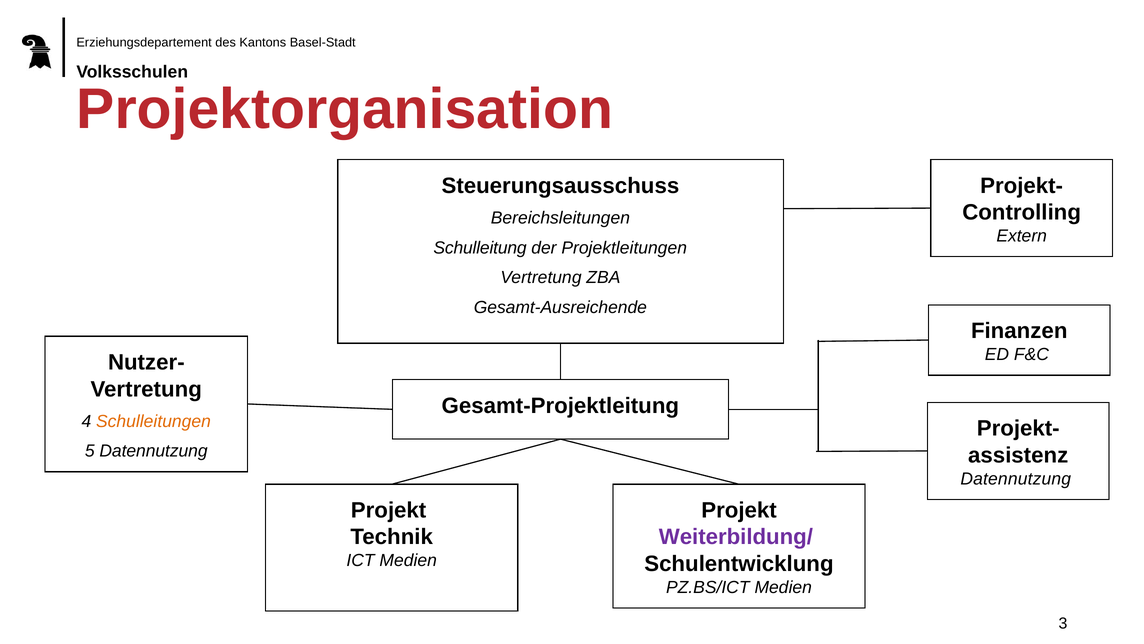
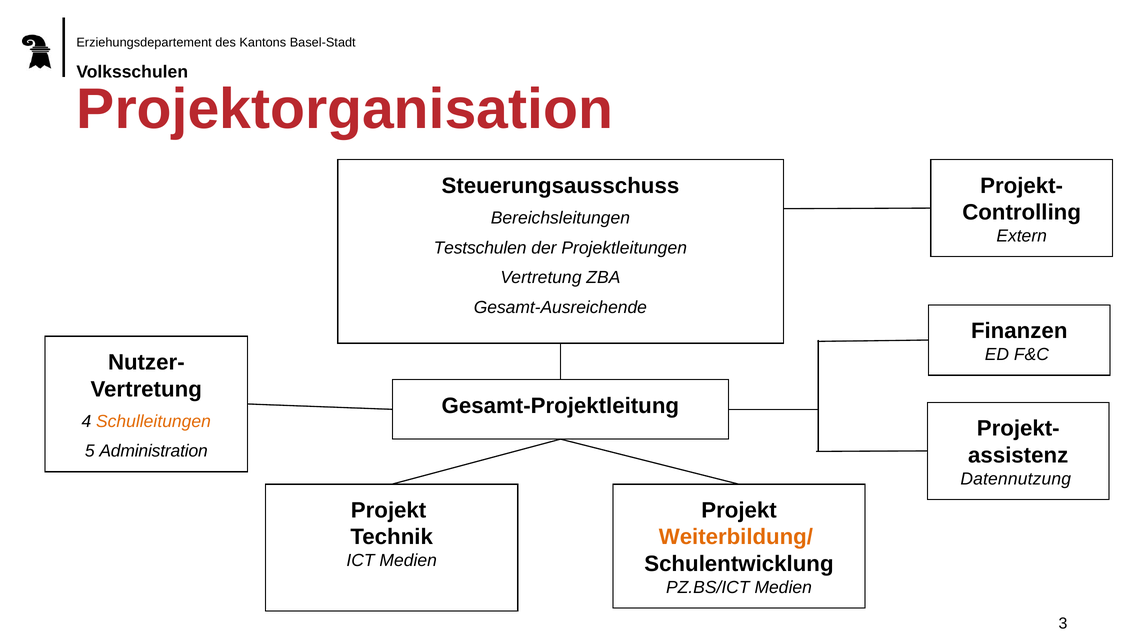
Schulleitung: Schulleitung -> Testschulen
5 Datennutzung: Datennutzung -> Administration
Weiterbildung/ colour: purple -> orange
